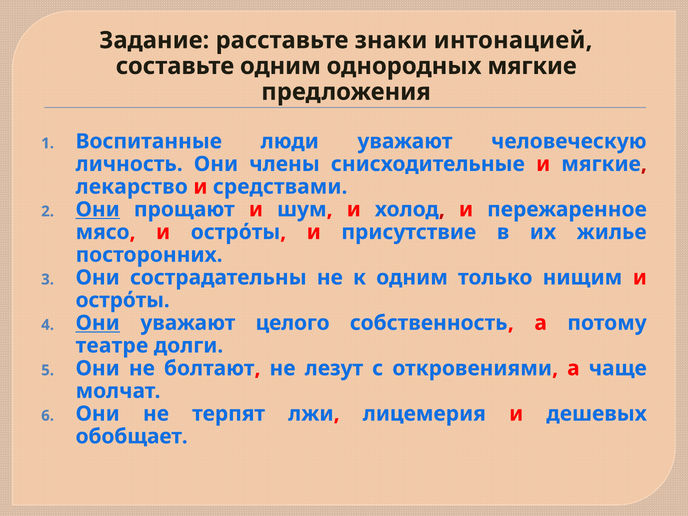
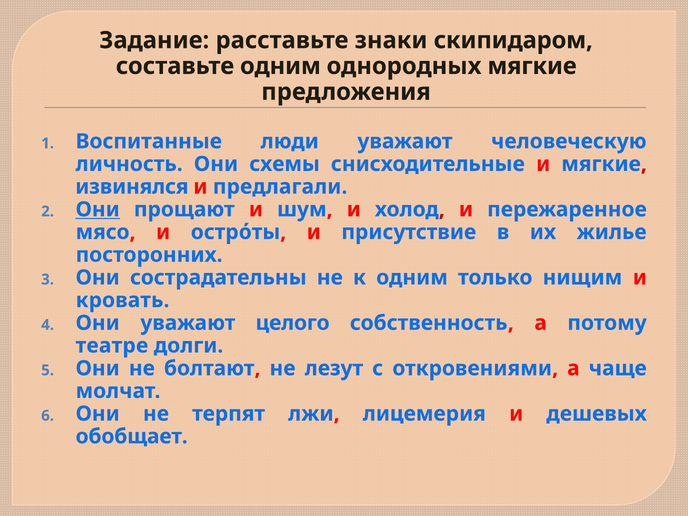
интонацией: интонацией -> скипидаром
члены: члены -> схемы
лекарство: лекарство -> извинялся
средствами: средствами -> предлагали
острόты at (123, 300): острόты -> кровать
Они at (98, 323) underline: present -> none
